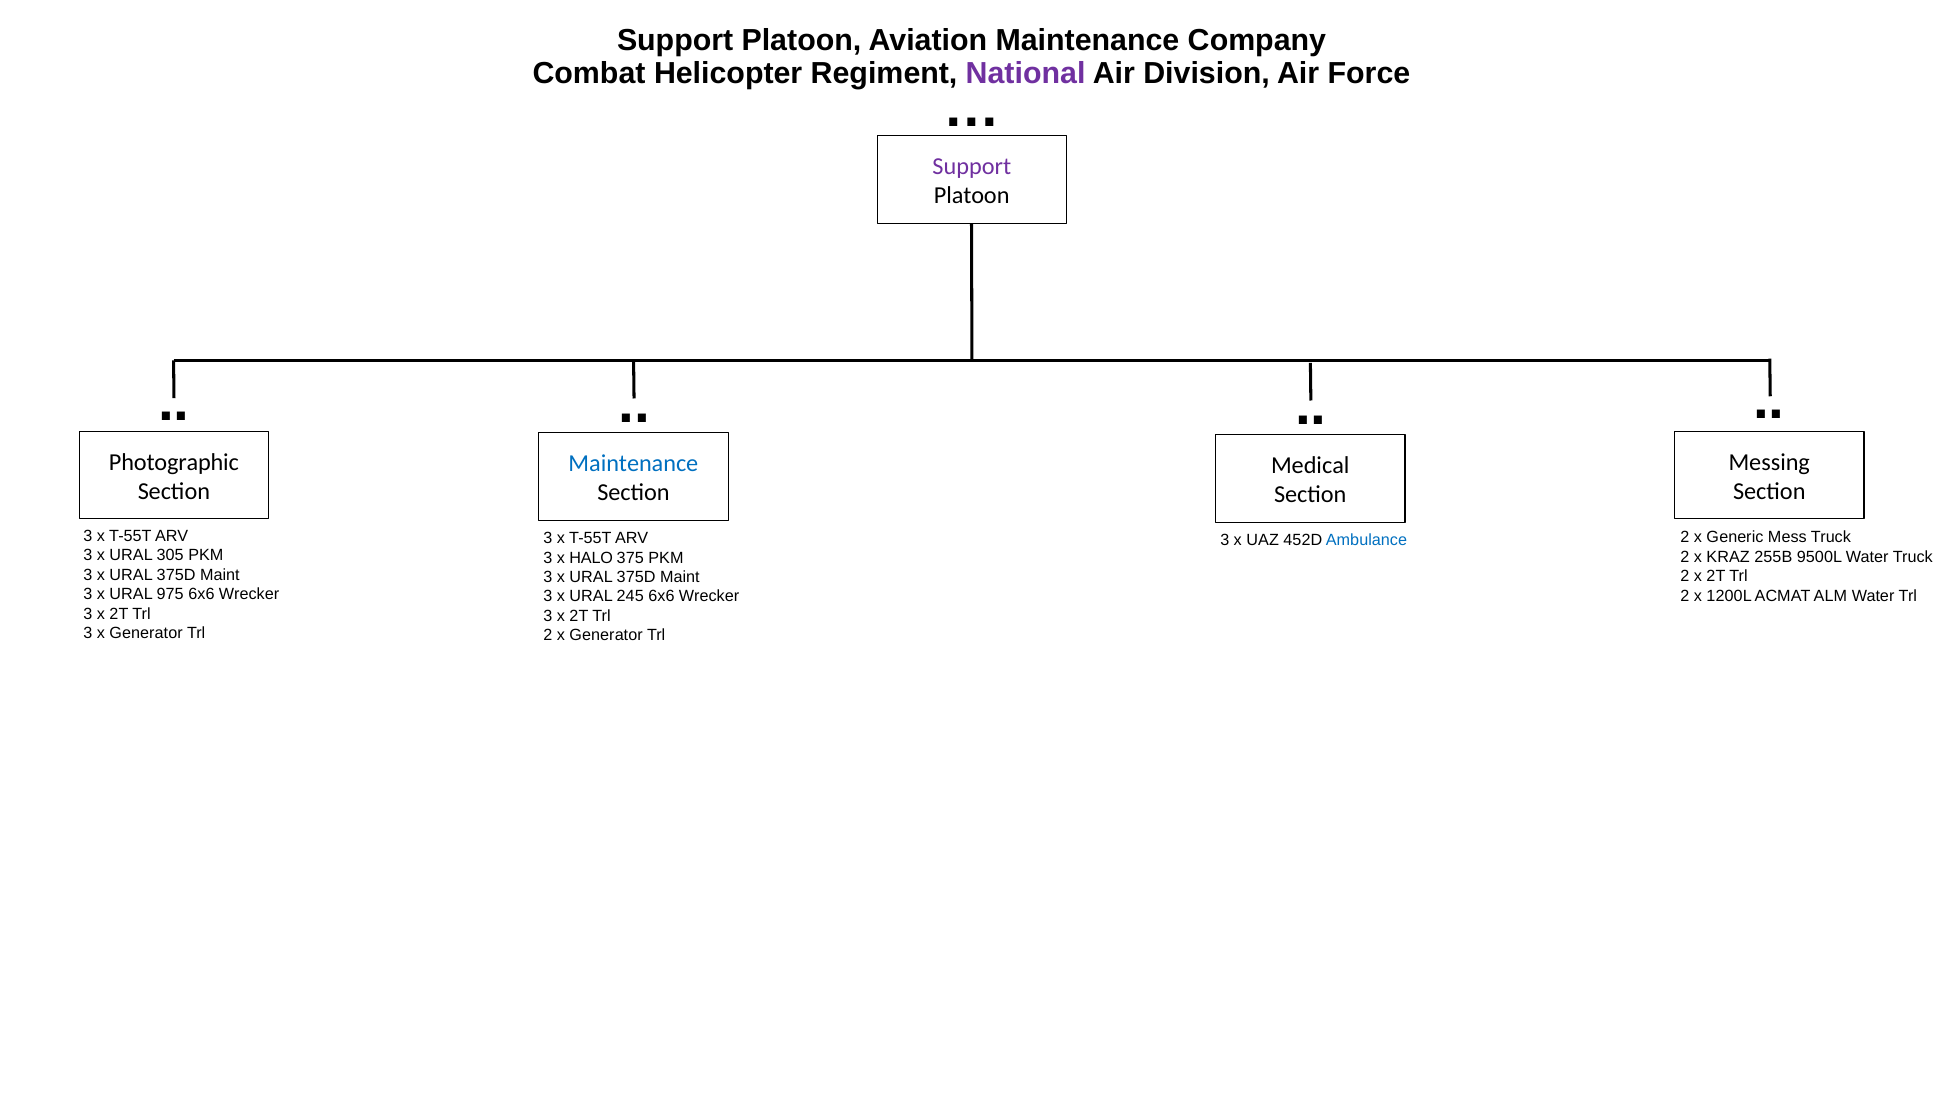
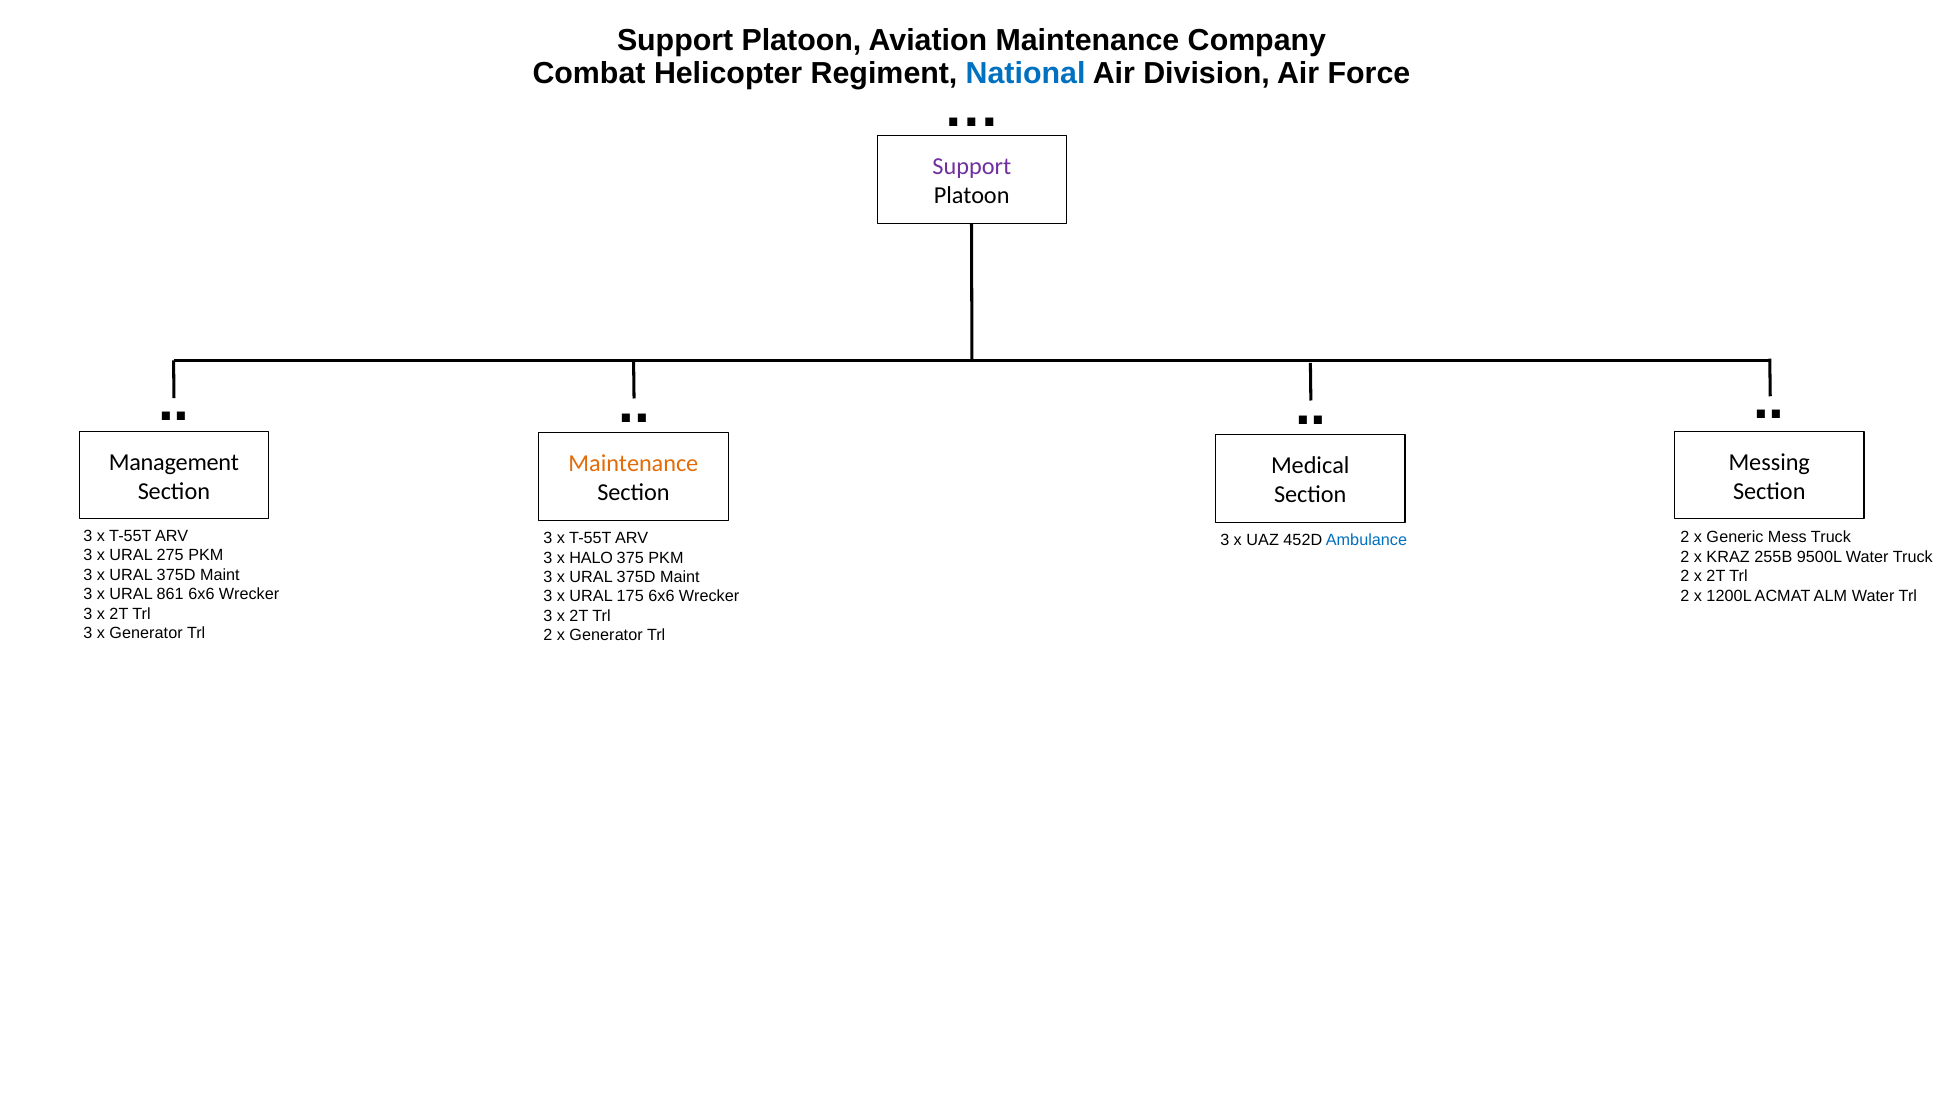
National colour: purple -> blue
Photographic: Photographic -> Management
Maintenance at (633, 463) colour: blue -> orange
305: 305 -> 275
975: 975 -> 861
245: 245 -> 175
